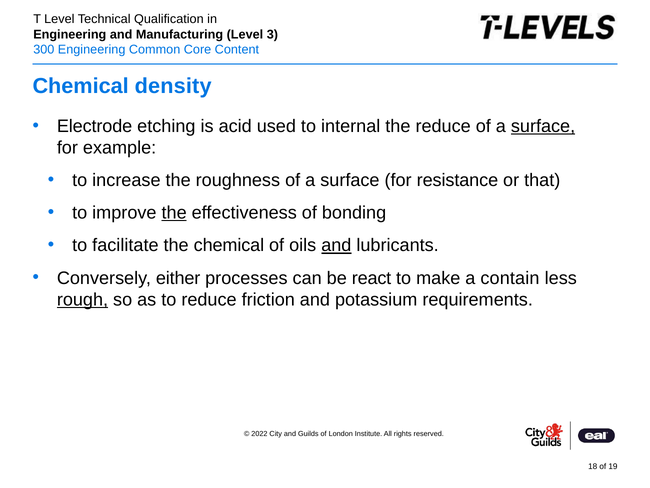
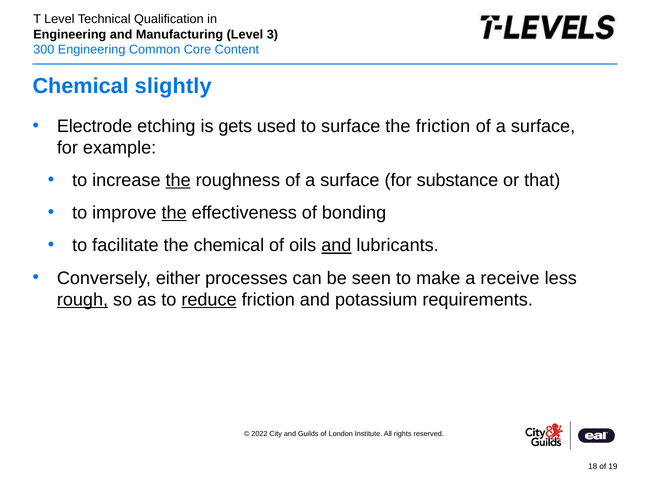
density: density -> slightly
acid: acid -> gets
to internal: internal -> surface
the reduce: reduce -> friction
surface at (543, 126) underline: present -> none
the at (178, 180) underline: none -> present
resistance: resistance -> substance
react: react -> seen
contain: contain -> receive
reduce at (209, 299) underline: none -> present
